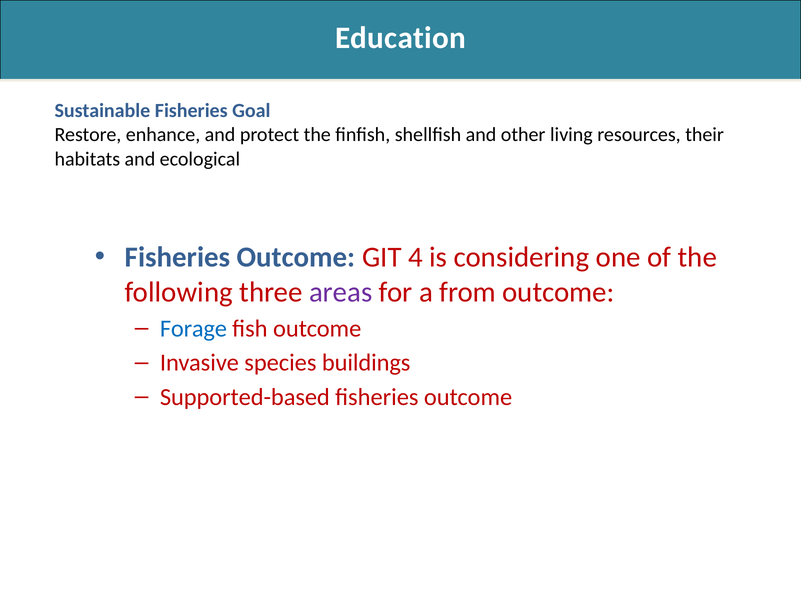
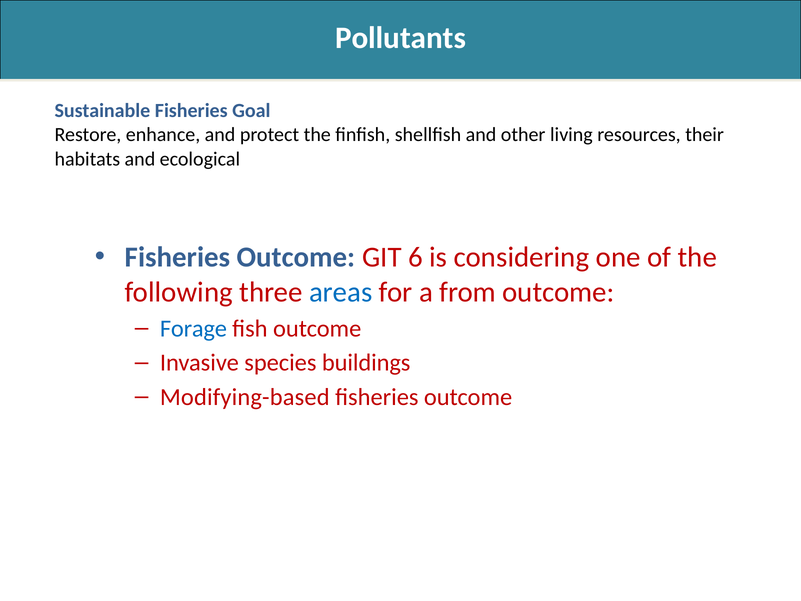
Education: Education -> Pollutants
4: 4 -> 6
areas colour: purple -> blue
Supported-based: Supported-based -> Modifying-based
